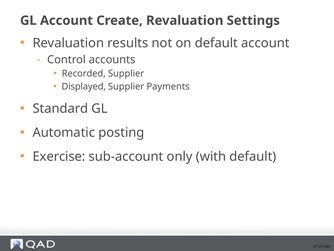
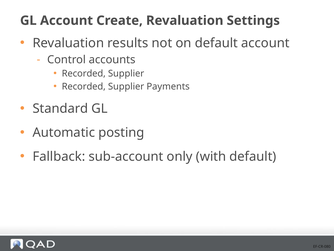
Displayed at (84, 86): Displayed -> Recorded
Exercise: Exercise -> Fallback
